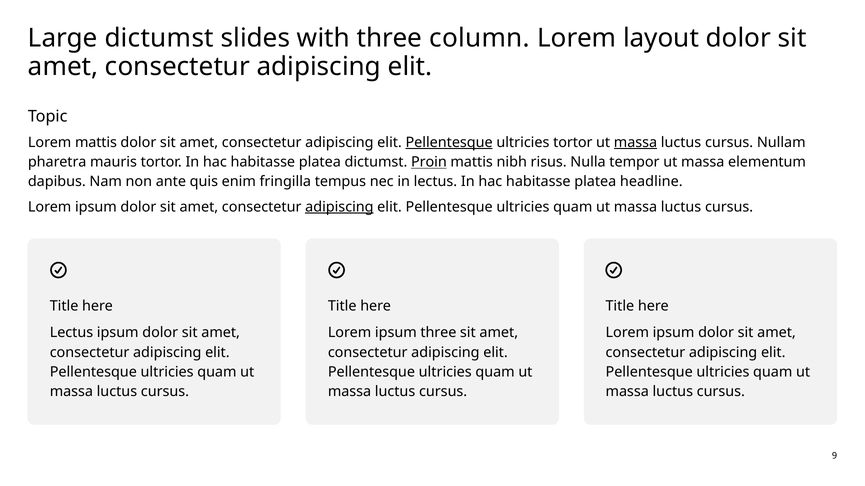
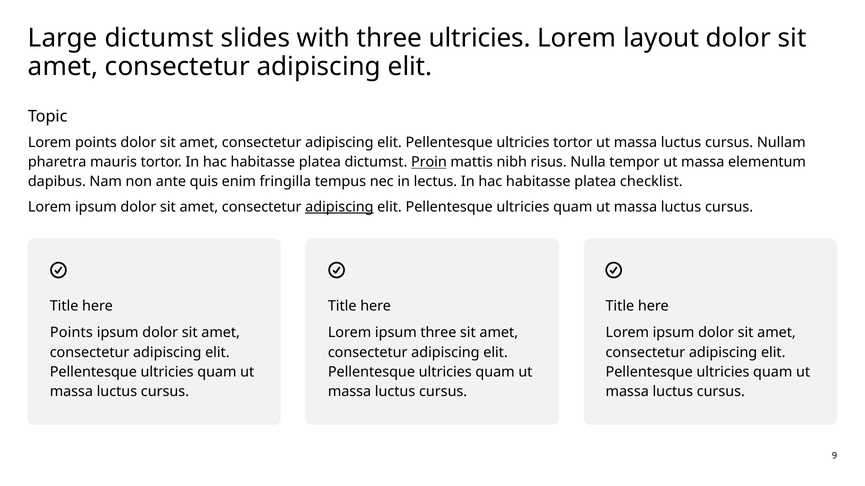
three column: column -> ultricies
Lorem mattis: mattis -> points
Pellentesque at (449, 143) underline: present -> none
massa at (636, 143) underline: present -> none
headline: headline -> checklist
Lectus at (71, 333): Lectus -> Points
